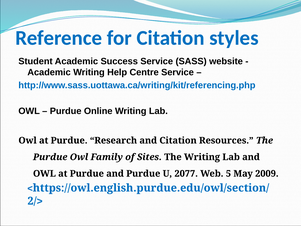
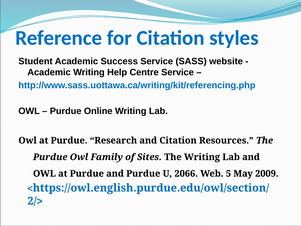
2077: 2077 -> 2066
